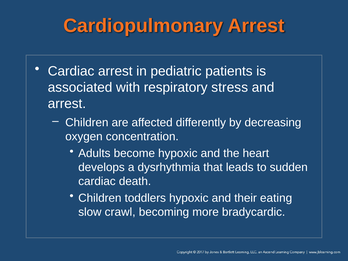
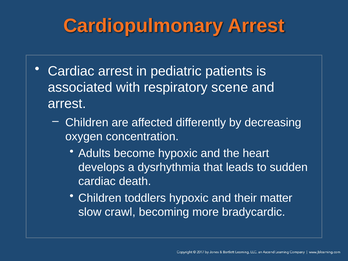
stress: stress -> scene
eating: eating -> matter
